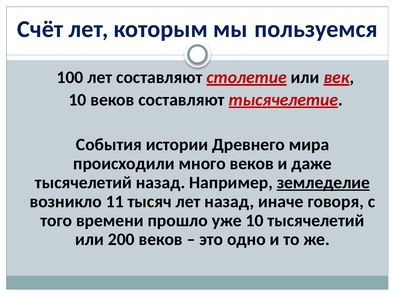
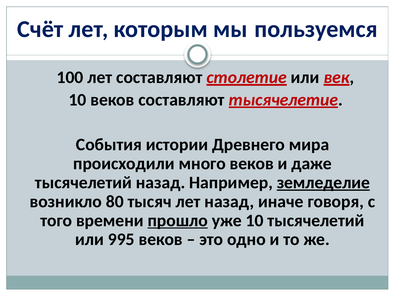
11: 11 -> 80
прошло underline: none -> present
200: 200 -> 995
